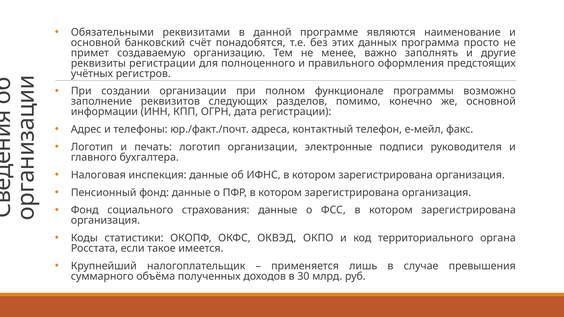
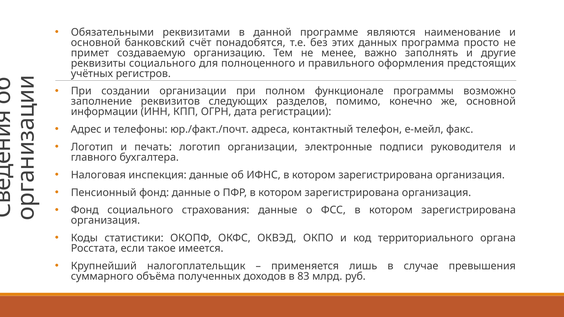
реквизиты регистрации: регистрации -> социального
30: 30 -> 83
